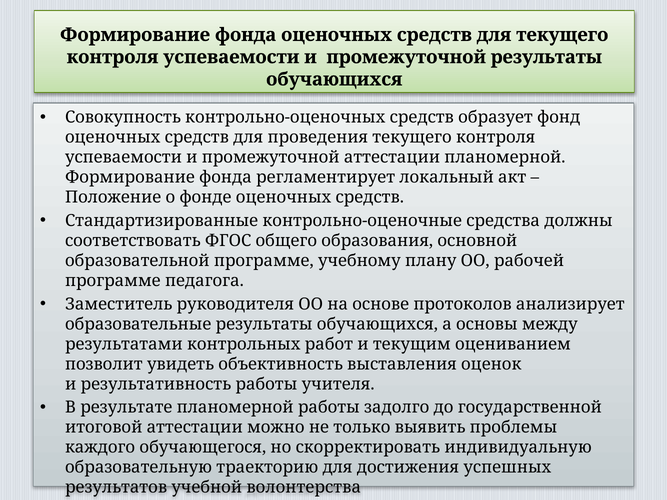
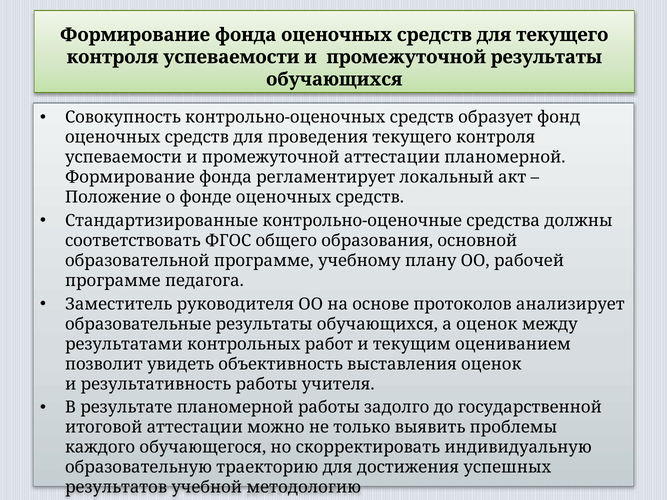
а основы: основы -> оценок
волонтерства: волонтерства -> методологию
